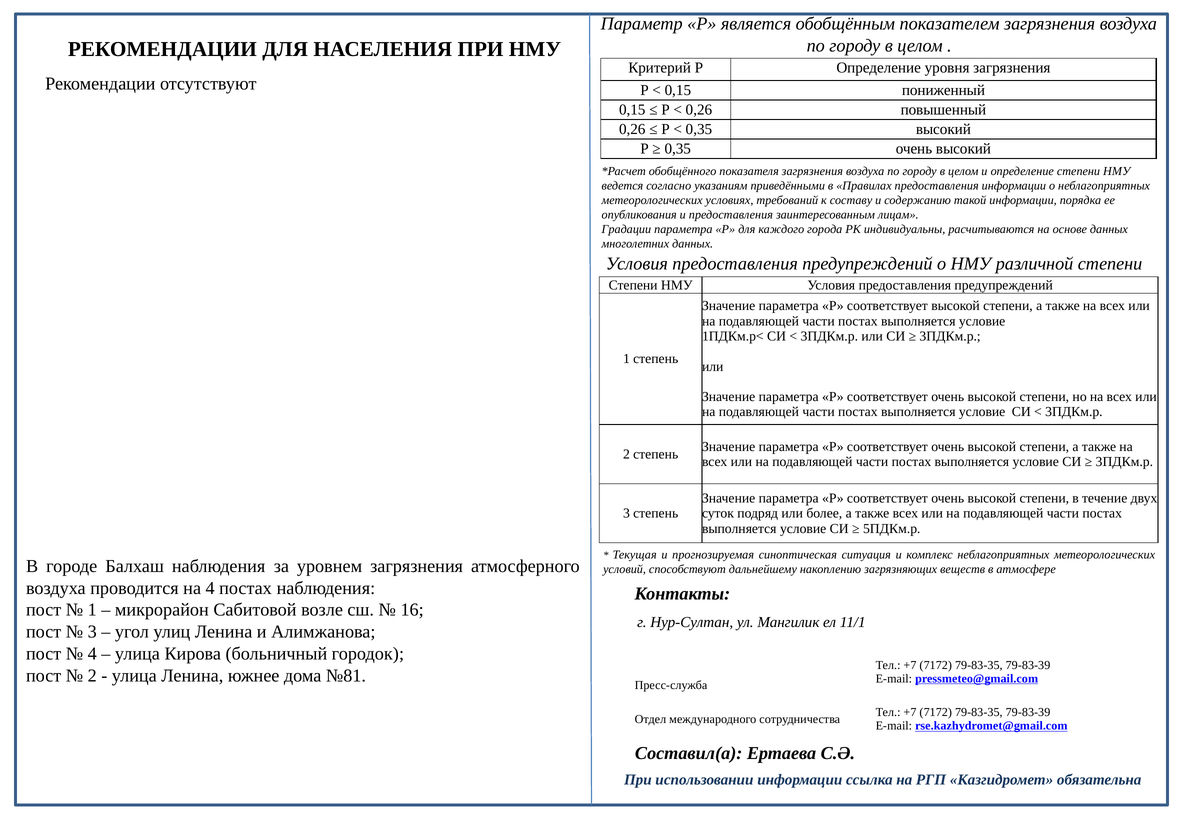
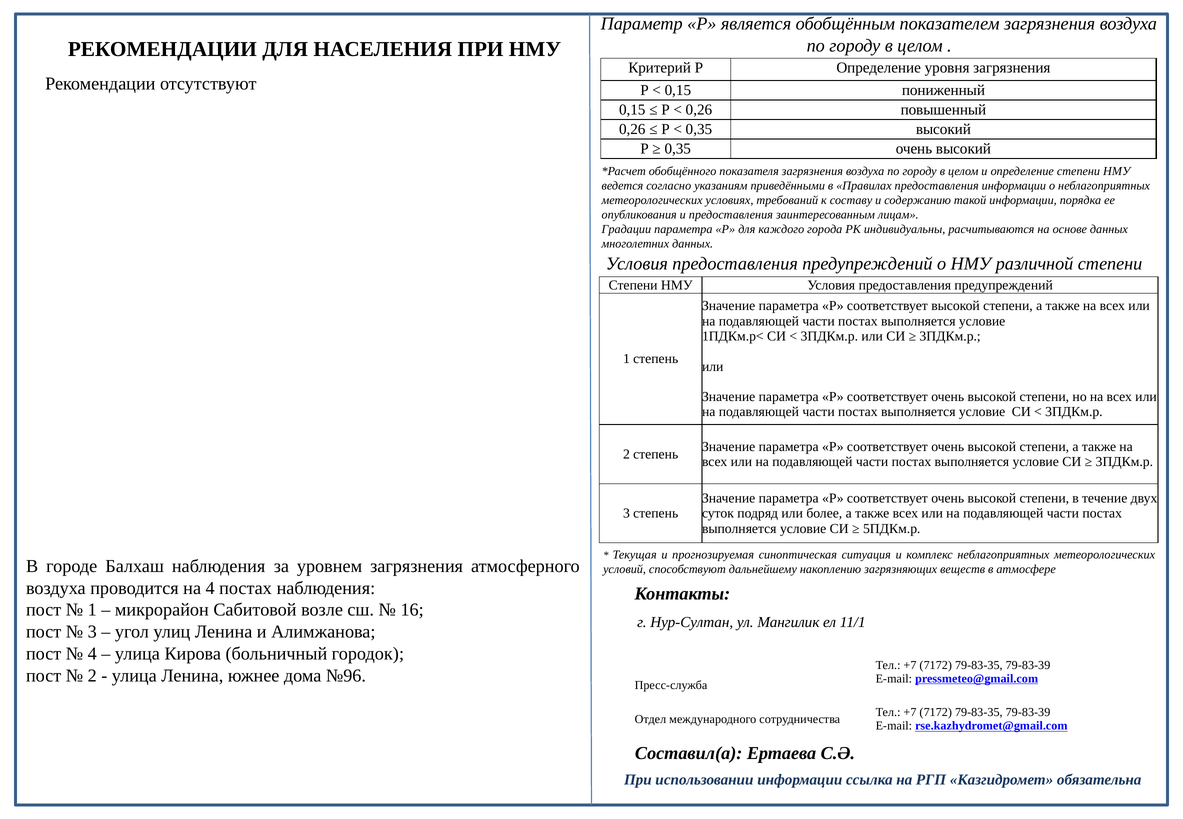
№81: №81 -> №96
